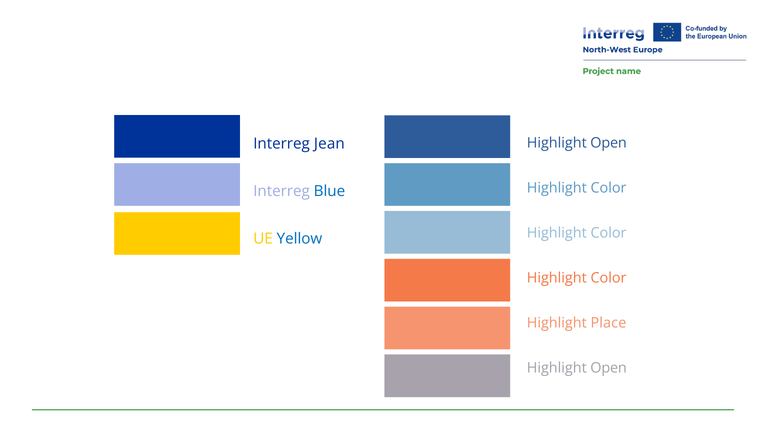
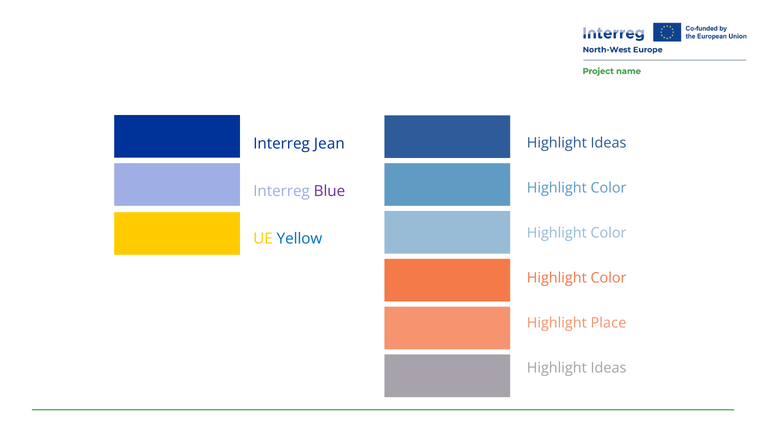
Open at (609, 143): Open -> Ideas
Blue colour: blue -> purple
Open at (609, 367): Open -> Ideas
